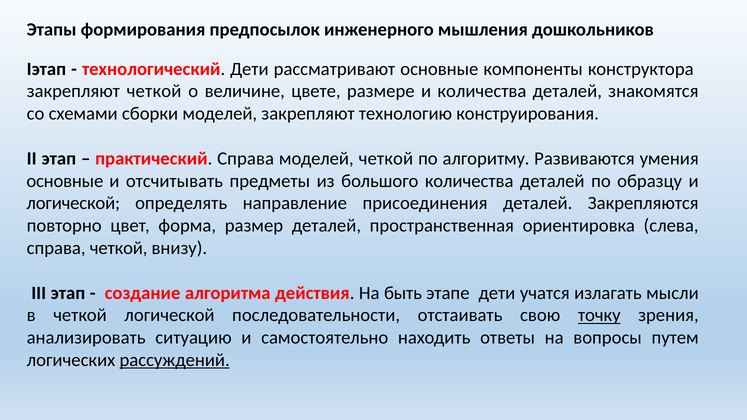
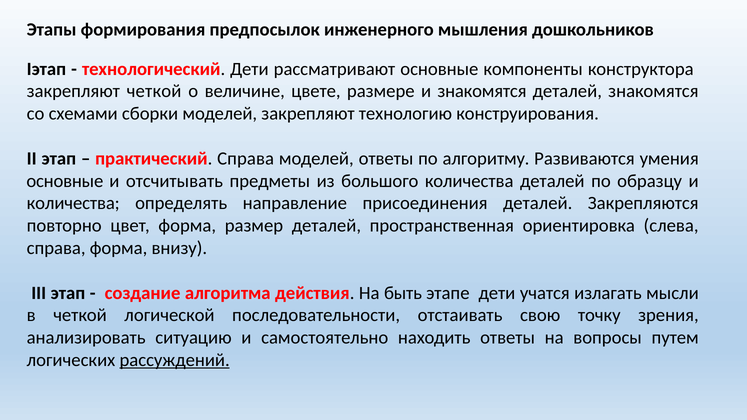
и количества: количества -> знакомятся
моделей четкой: четкой -> ответы
логической at (73, 203): логической -> количества
справа четкой: четкой -> форма
точку underline: present -> none
